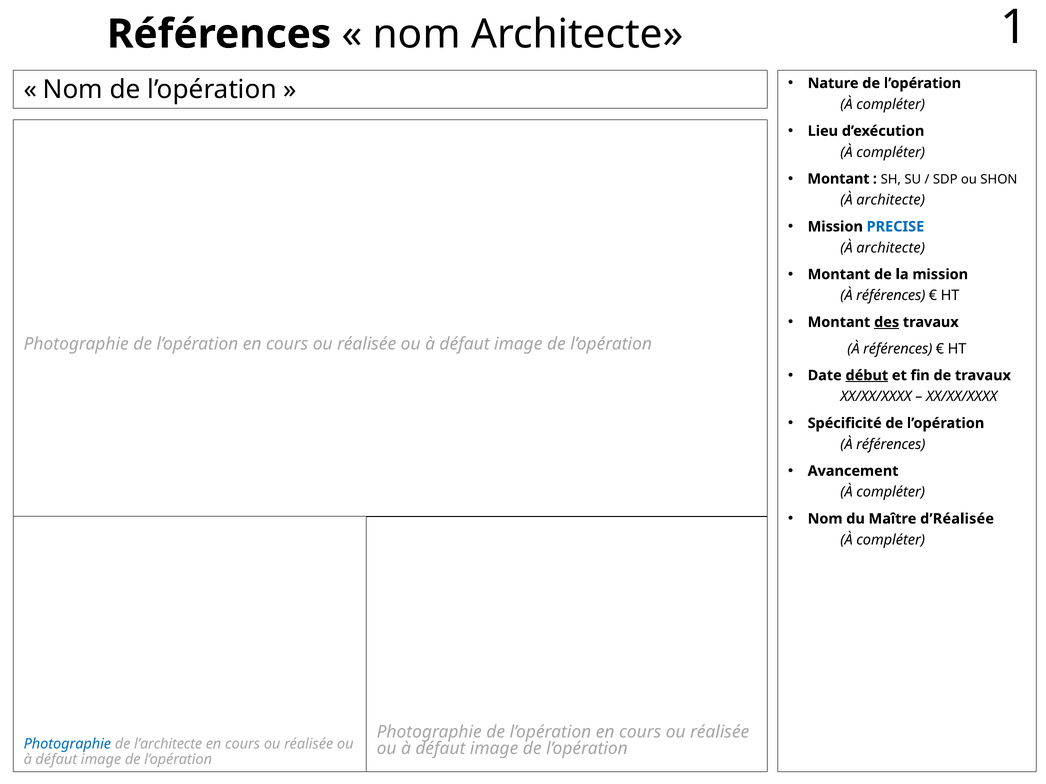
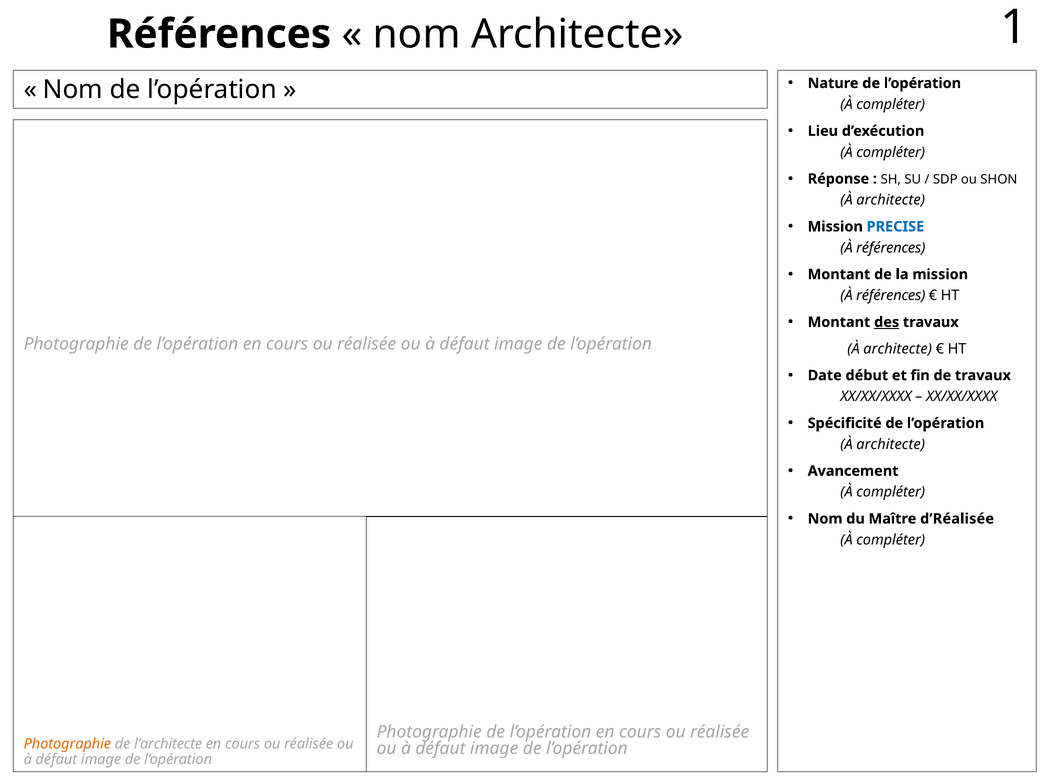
Montant at (838, 179): Montant -> Réponse
architecte at (891, 248): architecte -> références
références at (898, 349): références -> architecte
début underline: present -> none
références at (891, 445): références -> architecte
Photographie at (67, 744) colour: blue -> orange
